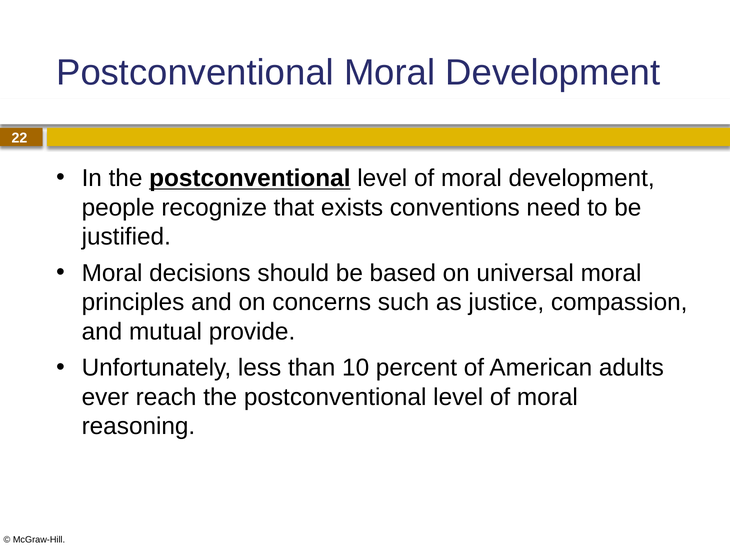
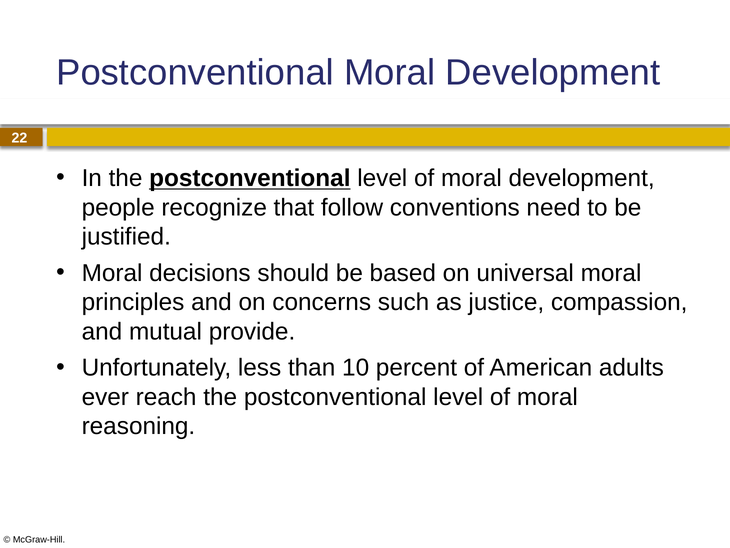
exists: exists -> follow
